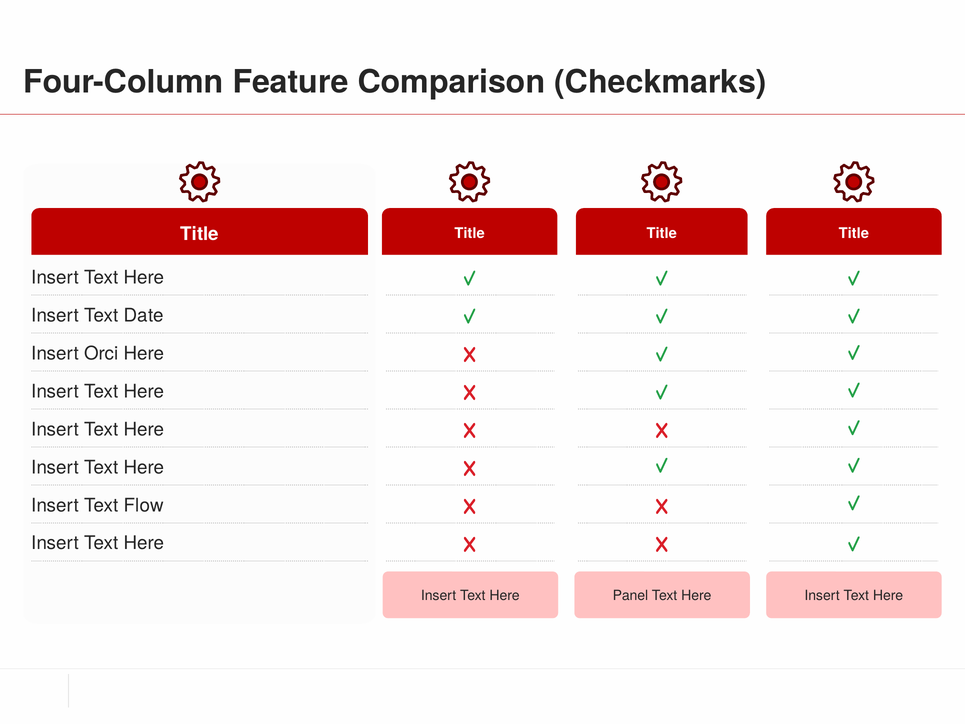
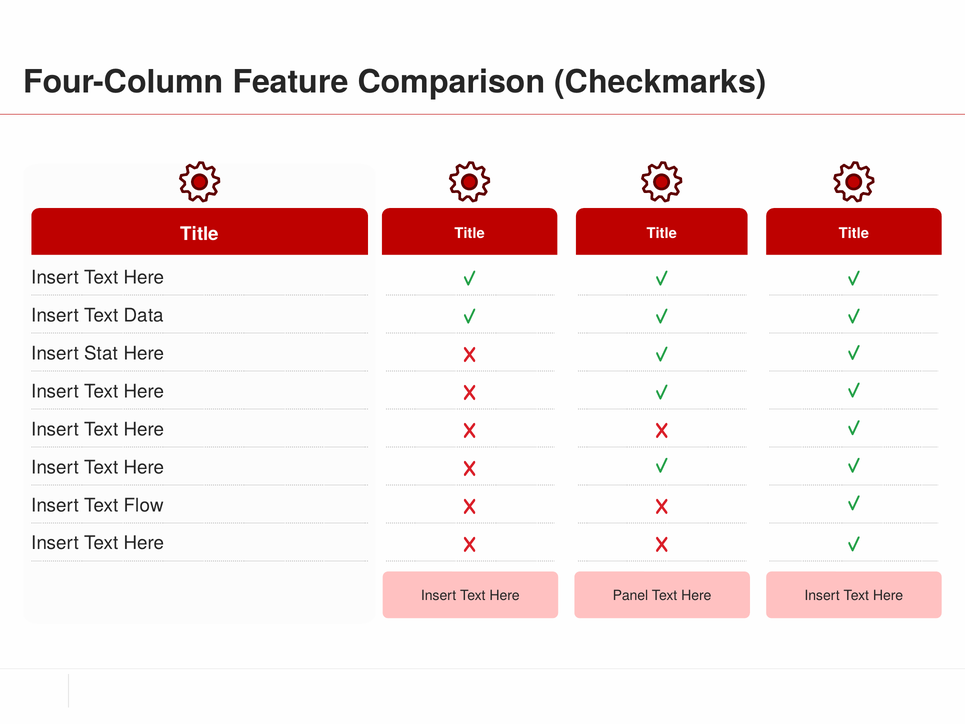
Date: Date -> Data
Orci: Orci -> Stat
